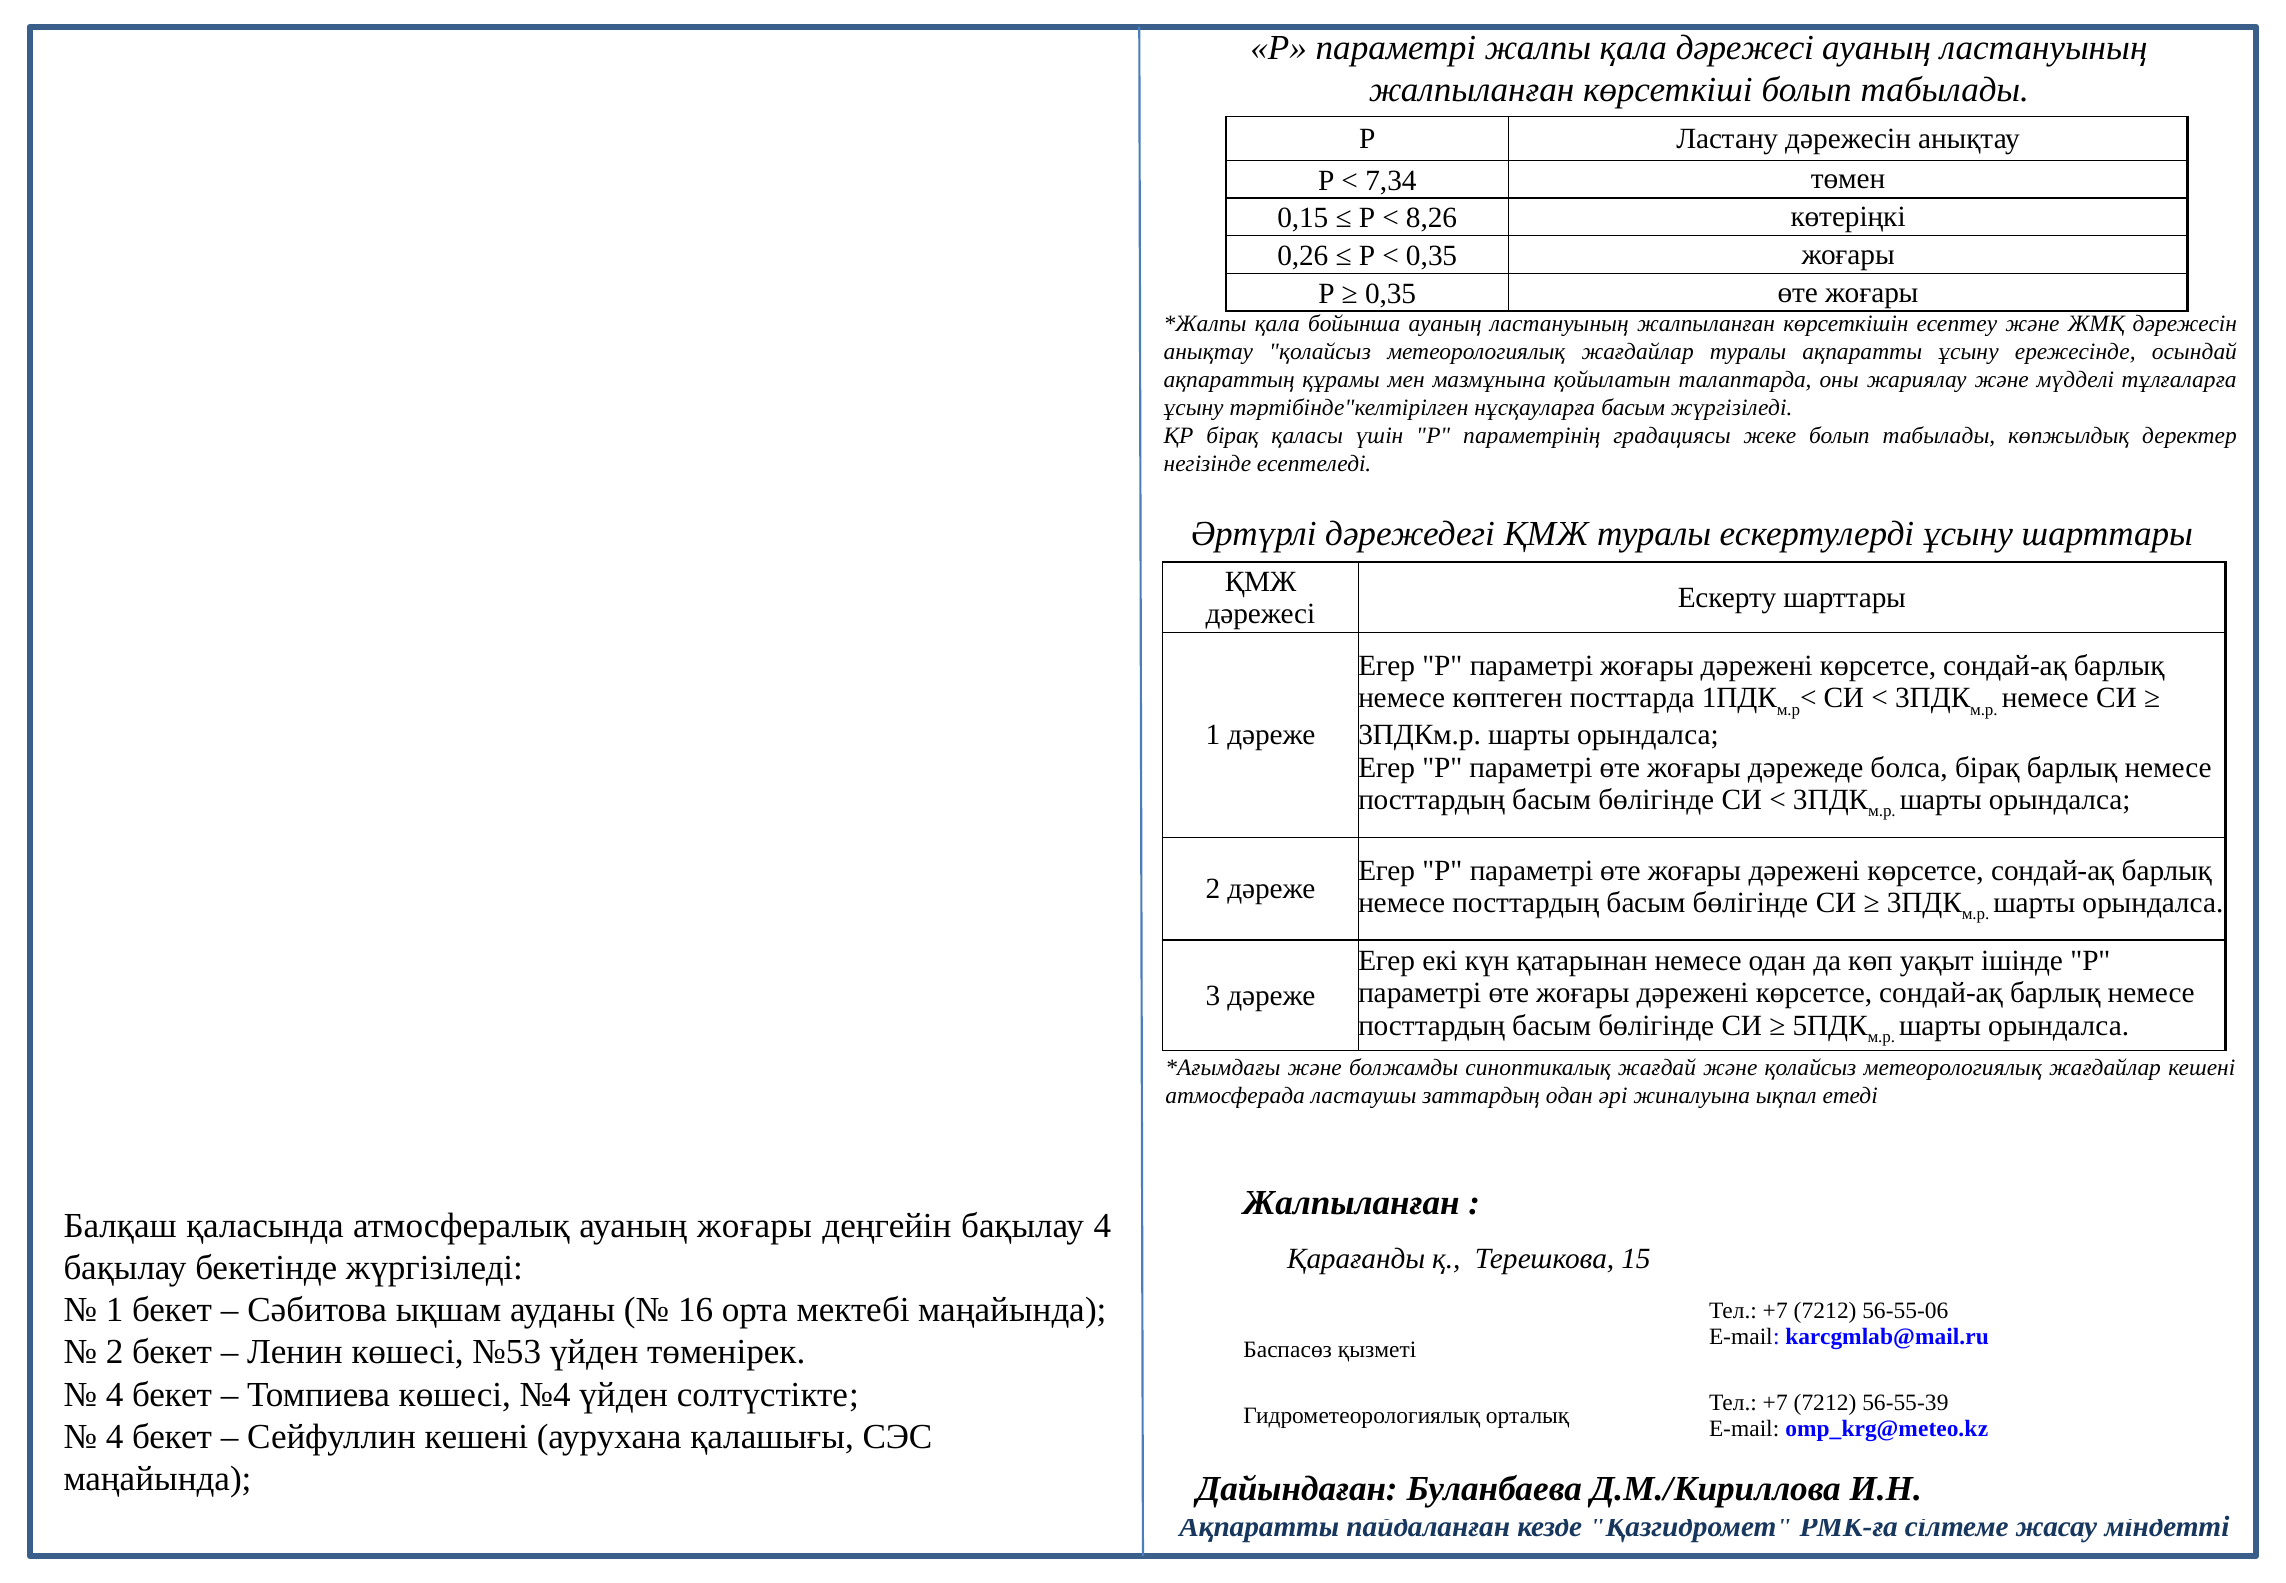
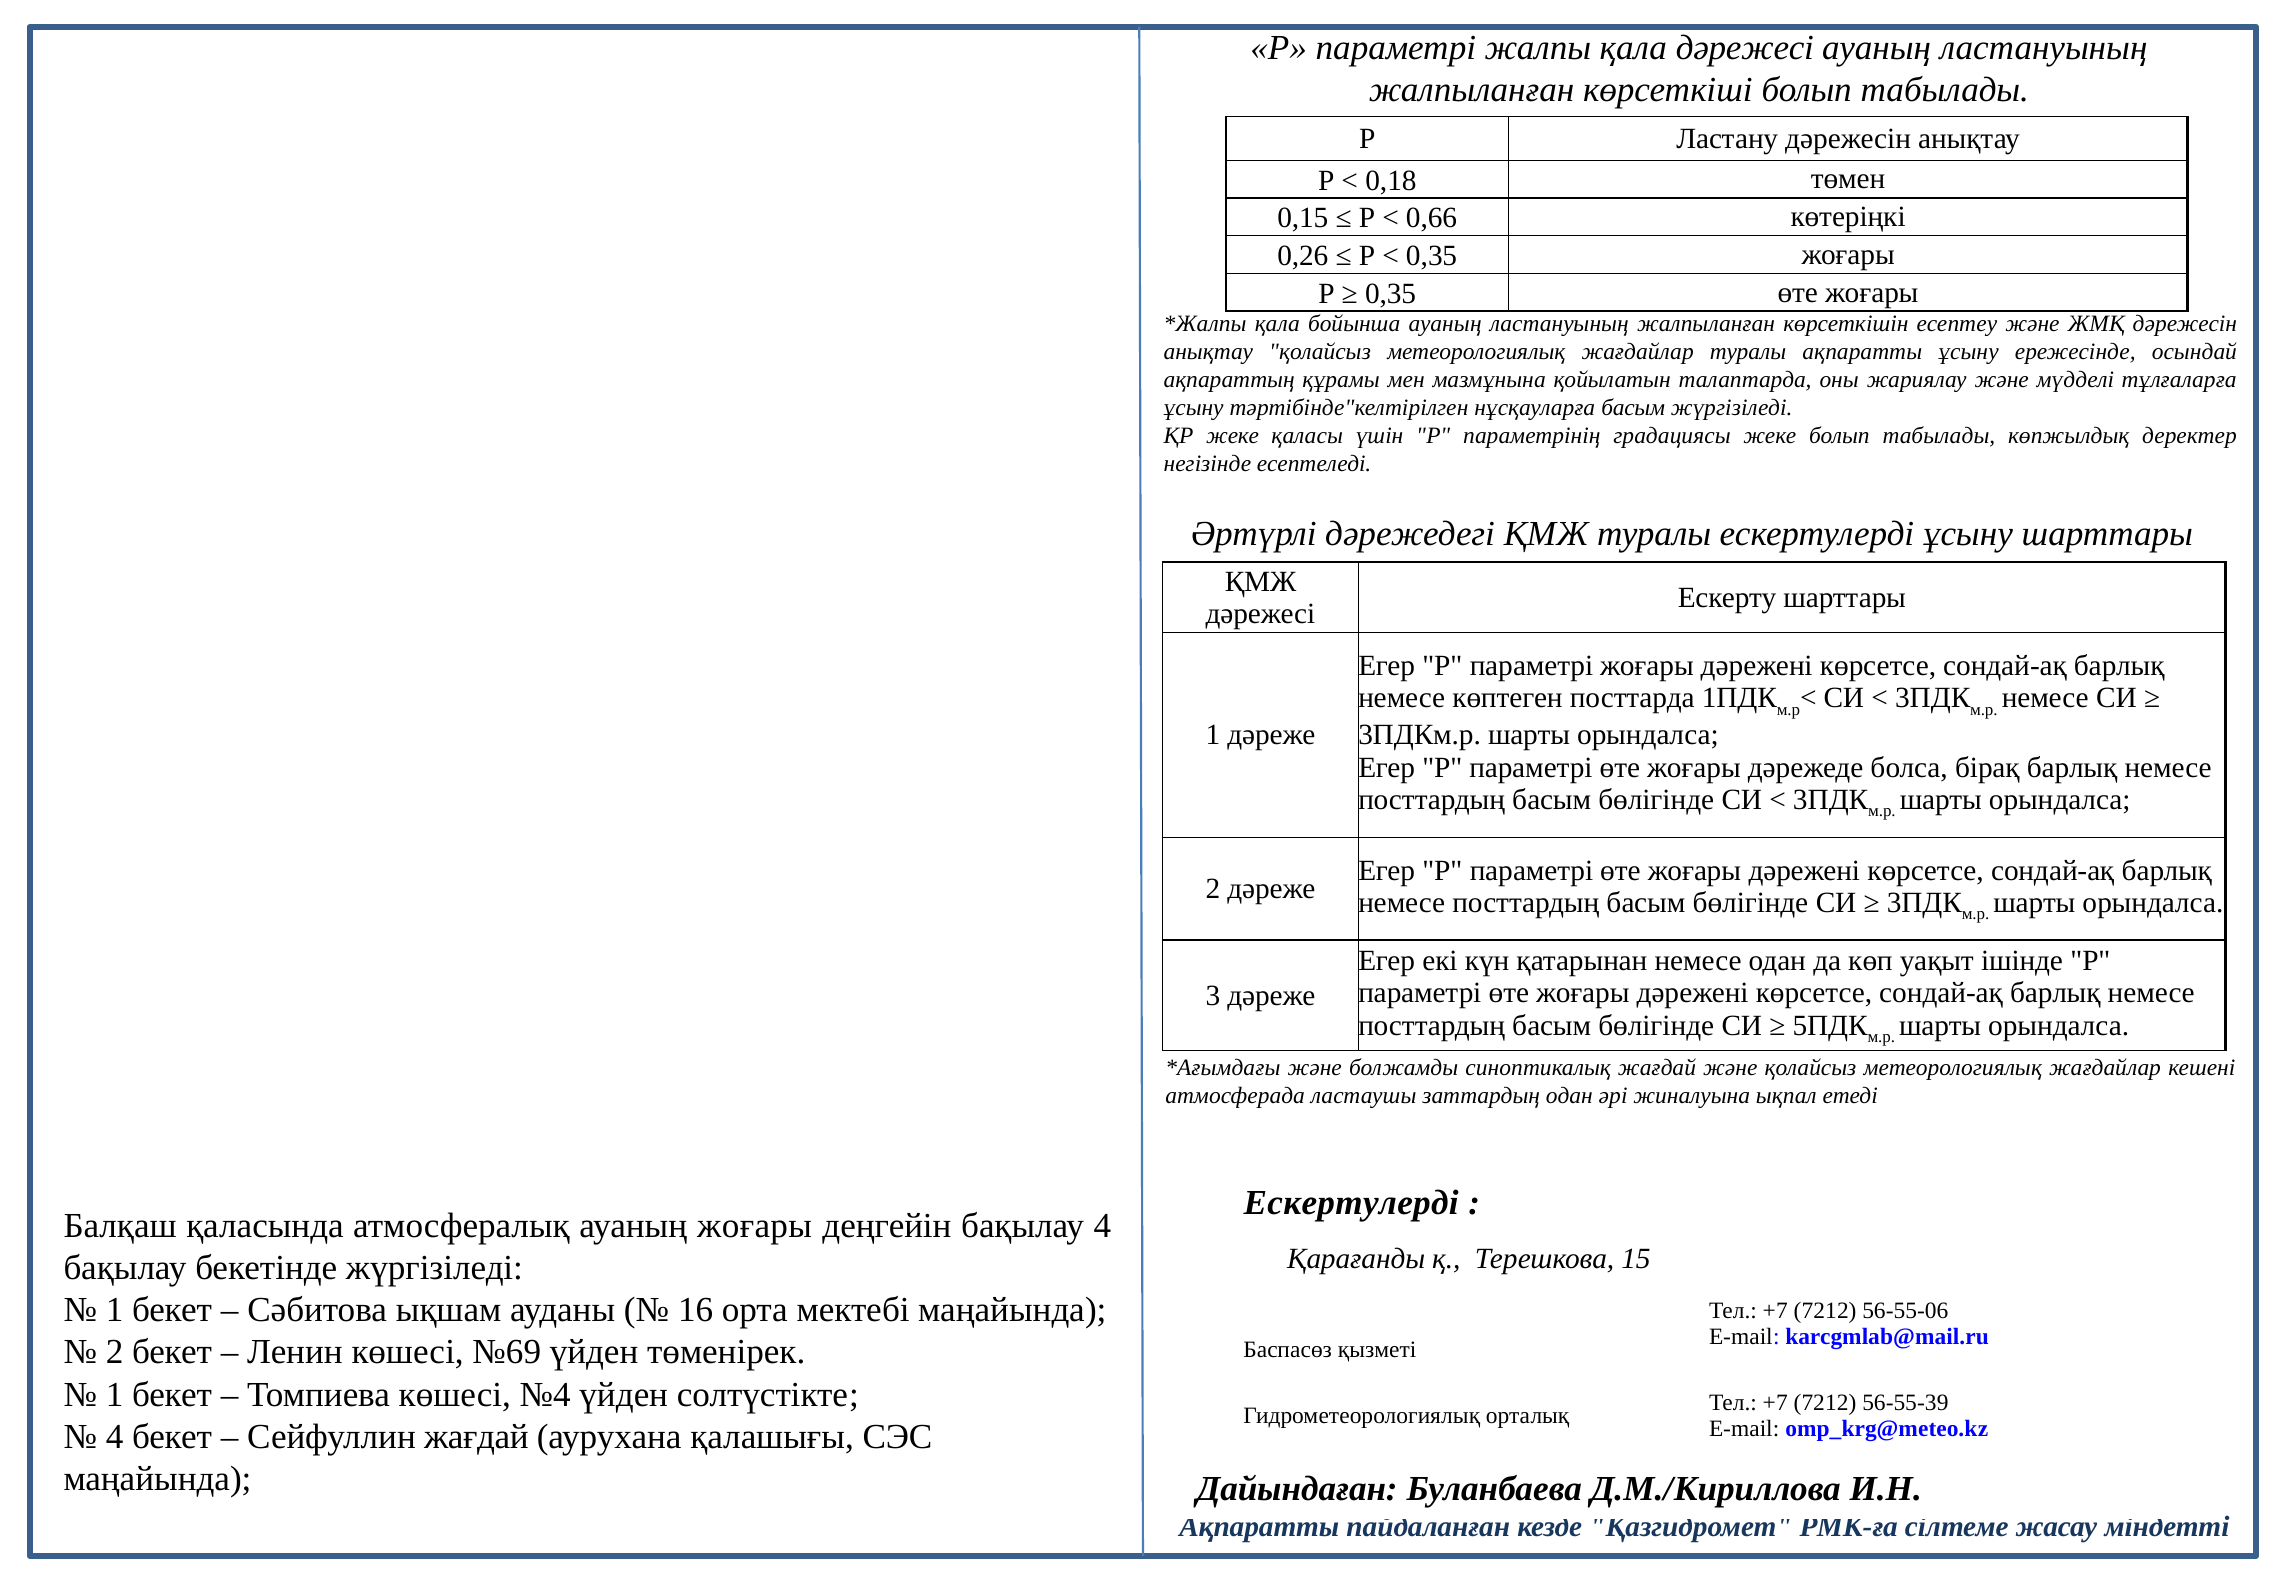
7,34: 7,34 -> 0,18
8,26: 8,26 -> 0,66
ҚР бірақ: бірақ -> жеке
Жалпыланған at (1351, 1203): Жалпыланған -> Ескертулерді
№53: №53 -> №69
4 at (115, 1394): 4 -> 1
Сейфуллин кешені: кешені -> жағдай
